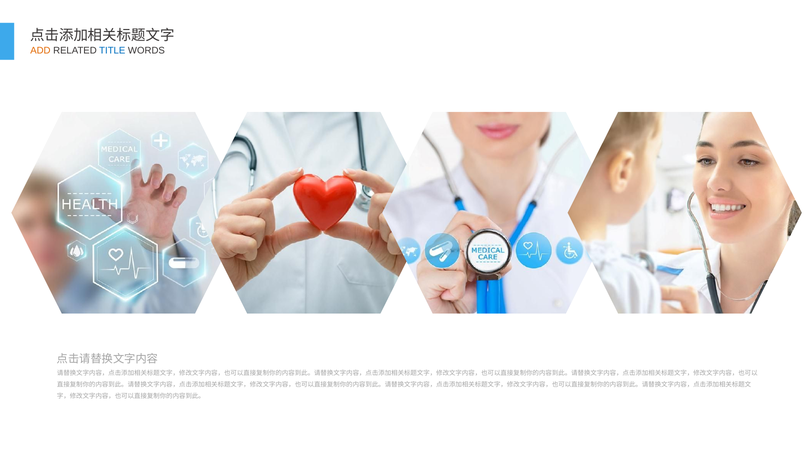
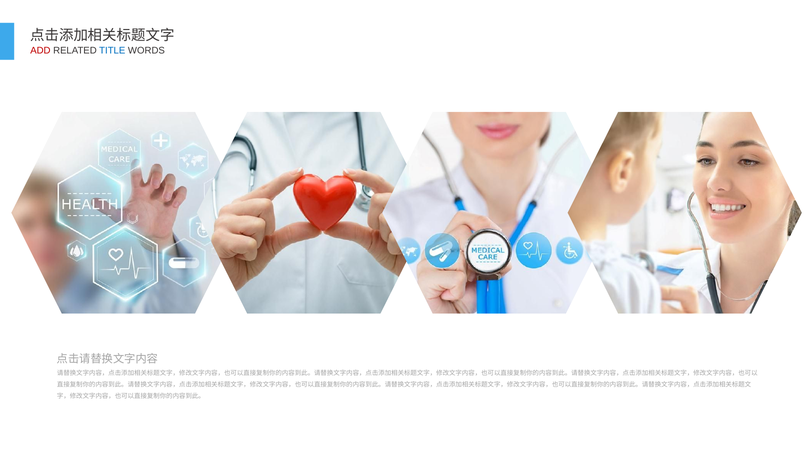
ADD colour: orange -> red
